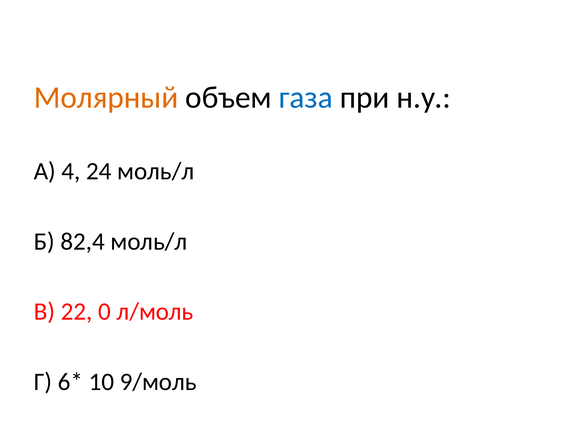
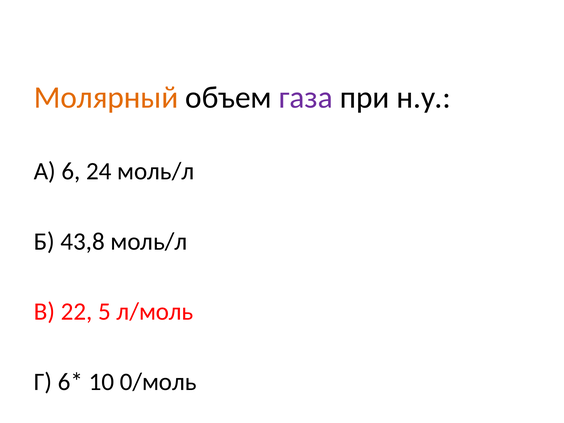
газа colour: blue -> purple
4: 4 -> 6
82,4: 82,4 -> 43,8
0: 0 -> 5
9/моль: 9/моль -> 0/моль
